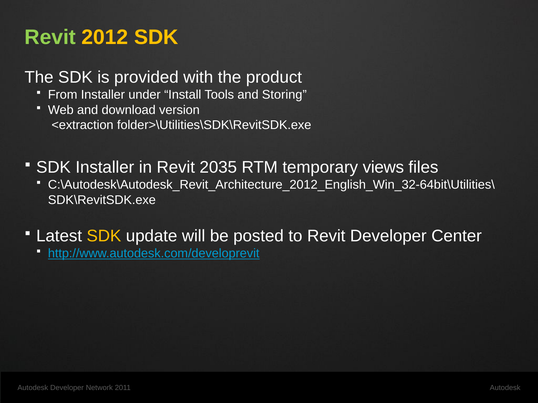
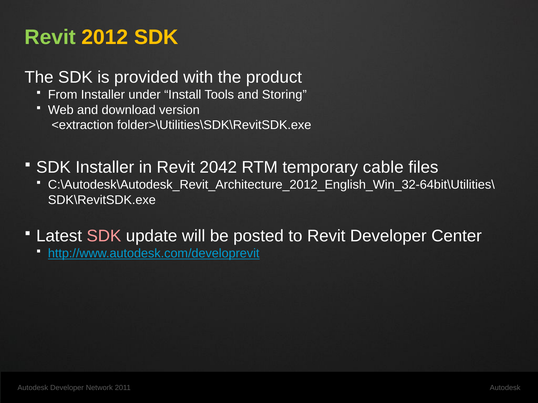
2035: 2035 -> 2042
views: views -> cable
SDK at (104, 236) colour: yellow -> pink
